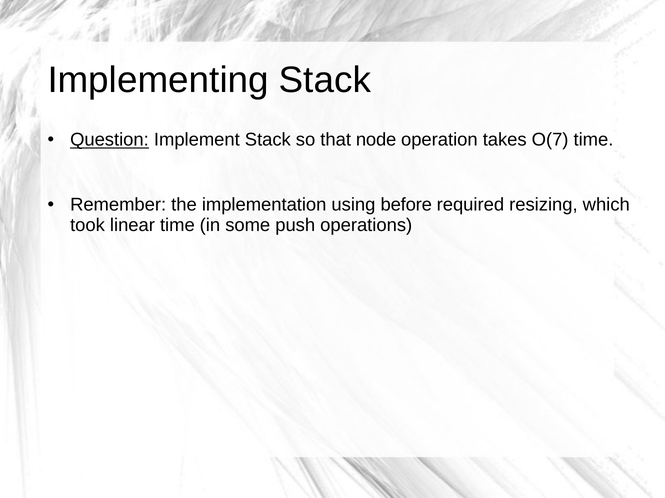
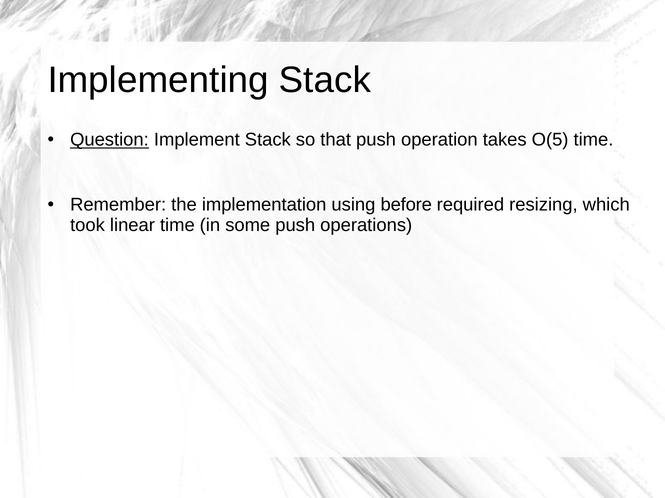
that node: node -> push
O(7: O(7 -> O(5
